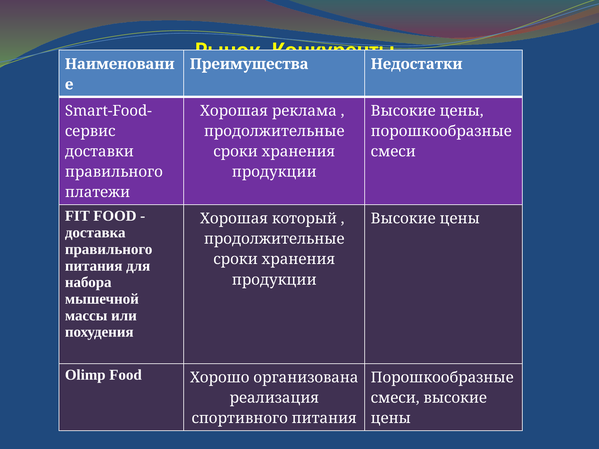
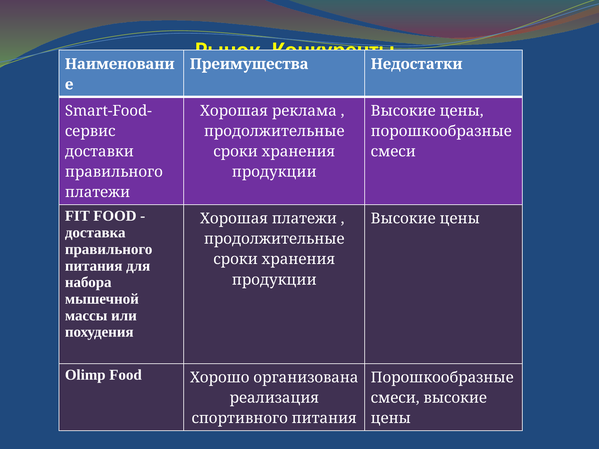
Хорошая который: который -> платежи
